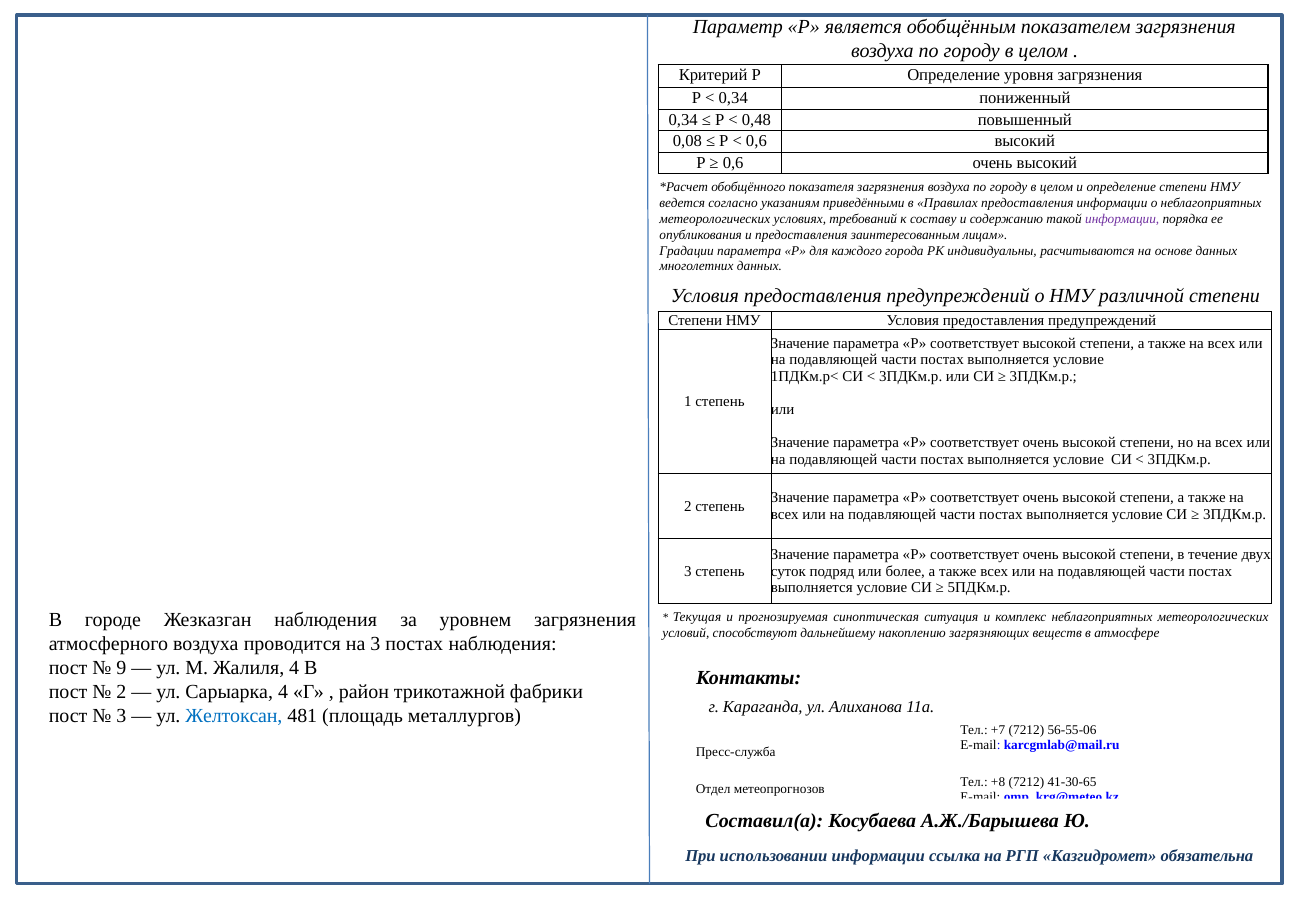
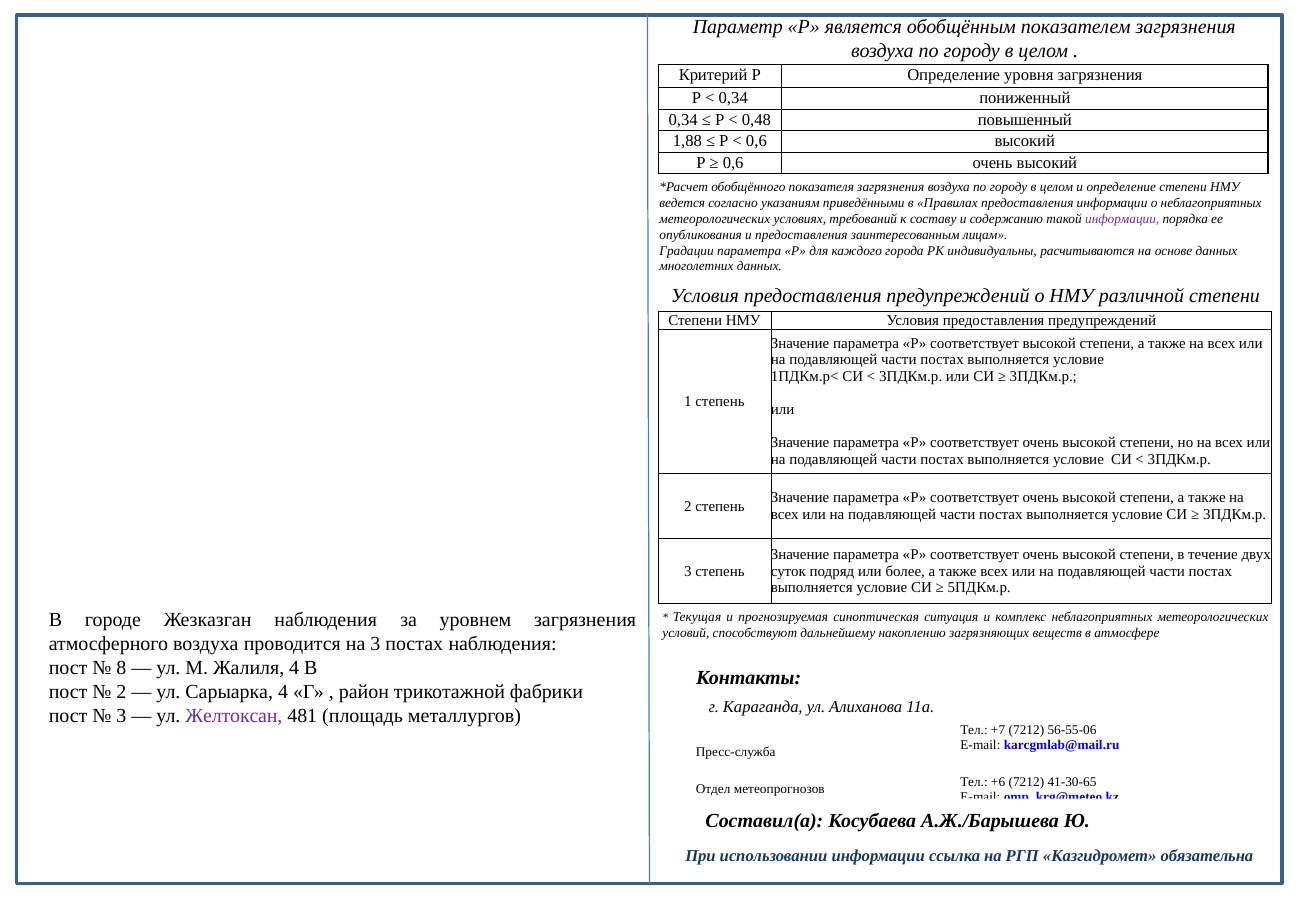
0,08: 0,08 -> 1,88
9: 9 -> 8
Желтоксан colour: blue -> purple
+8: +8 -> +6
